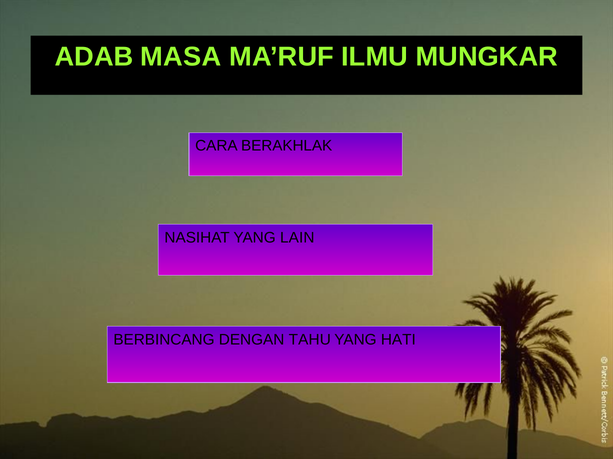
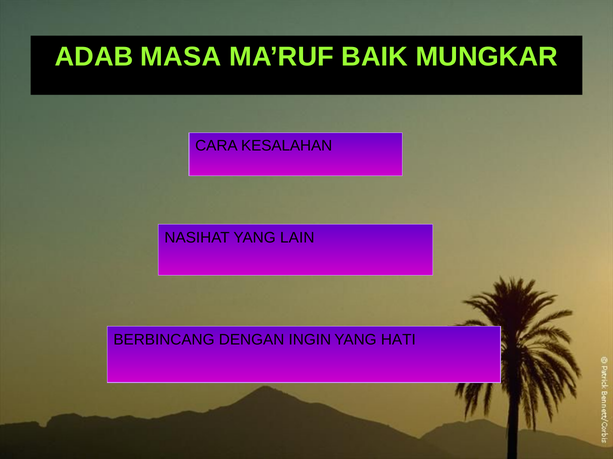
ILMU: ILMU -> BAIK
BERAKHLAK: BERAKHLAK -> KESALAHAN
TAHU: TAHU -> INGIN
